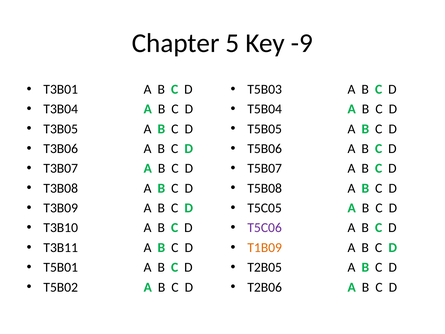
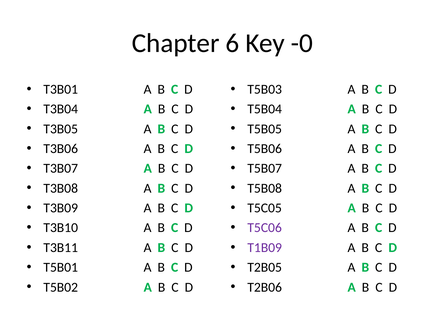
5: 5 -> 6
-9: -9 -> -0
T1B09 colour: orange -> purple
